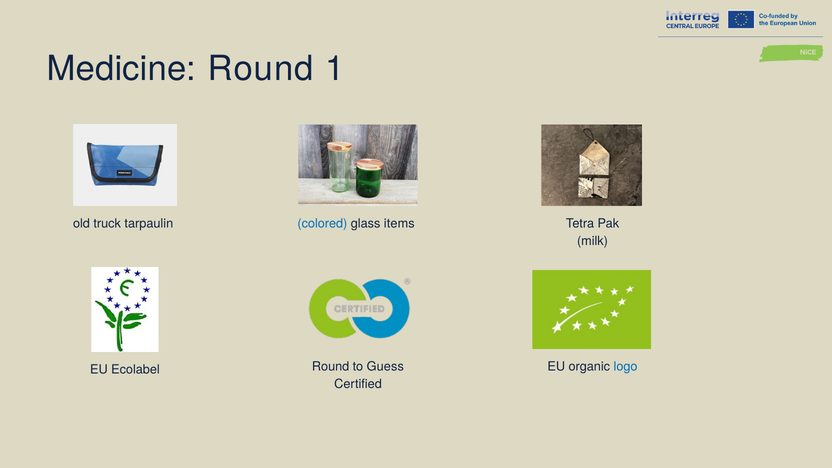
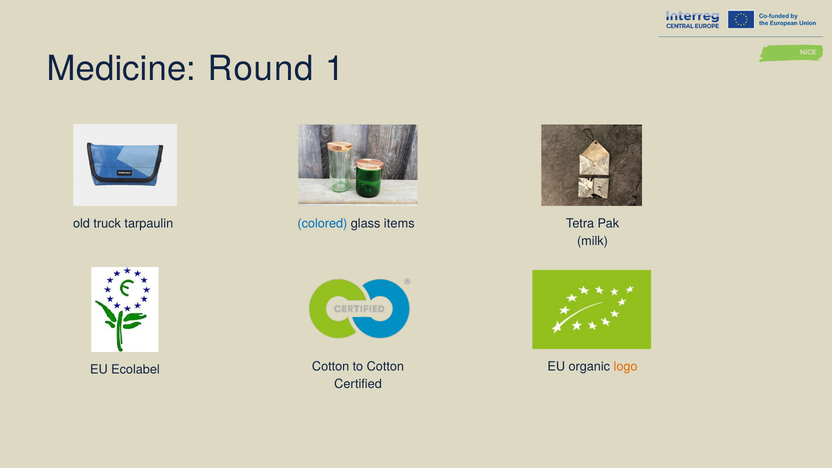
logo colour: blue -> orange
Ecolabel Round: Round -> Cotton
to Guess: Guess -> Cotton
